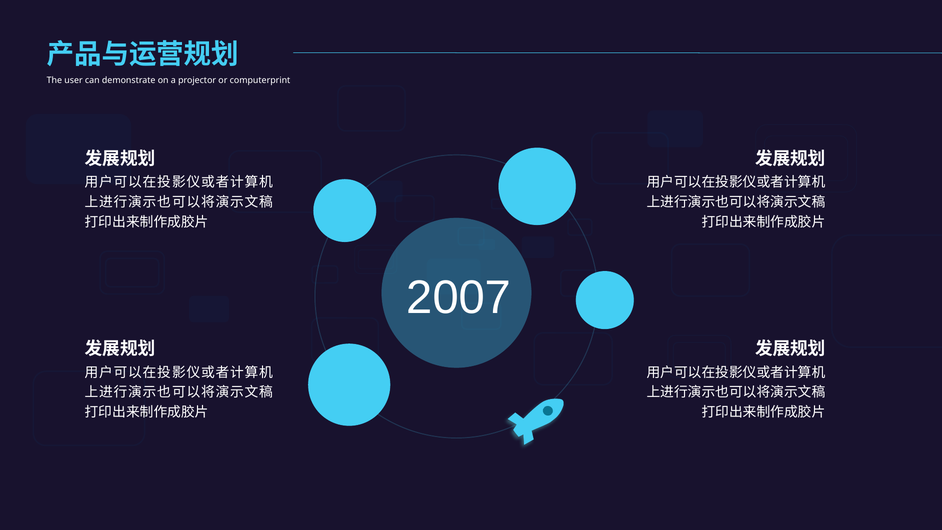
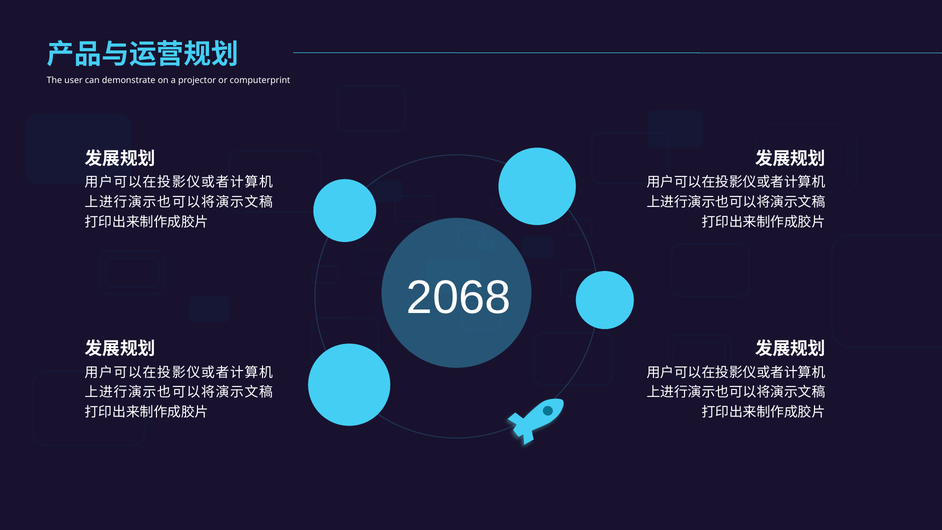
2007: 2007 -> 2068
